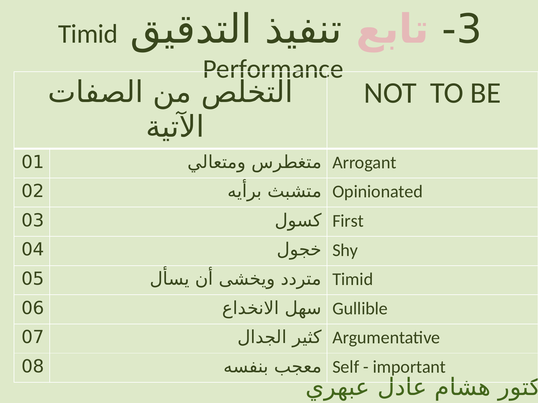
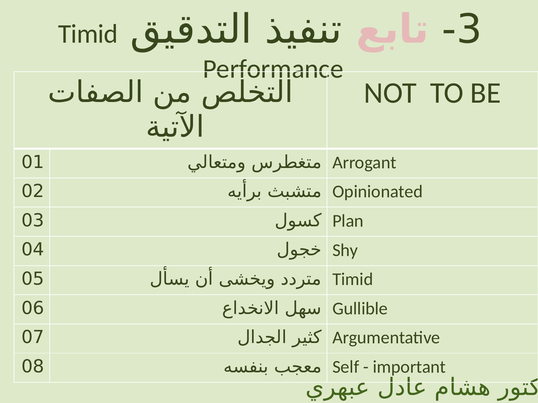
First: First -> Plan
